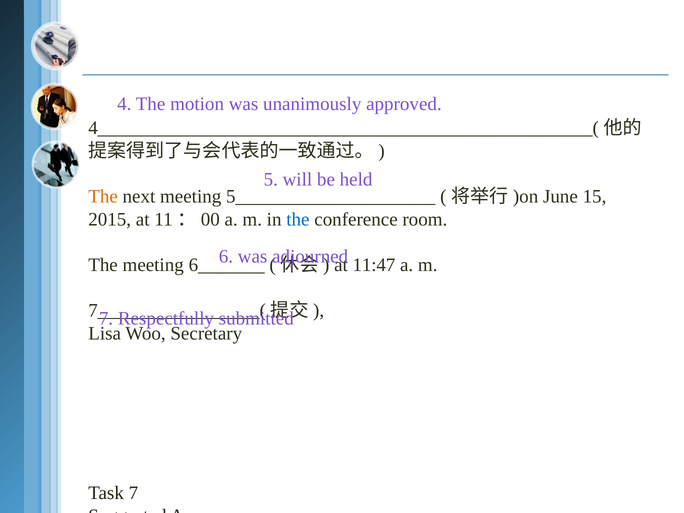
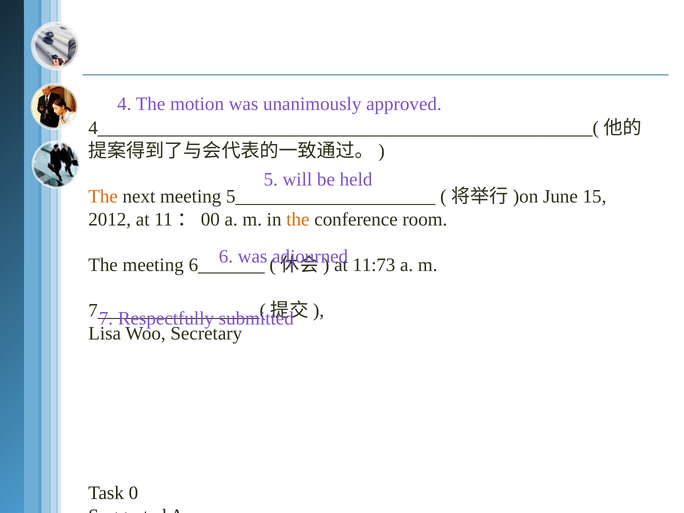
2015: 2015 -> 2012
the at (298, 219) colour: blue -> orange
11:47: 11:47 -> 11:73
Task 7: 7 -> 0
